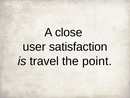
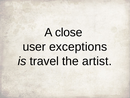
satisfaction: satisfaction -> exceptions
point: point -> artist
